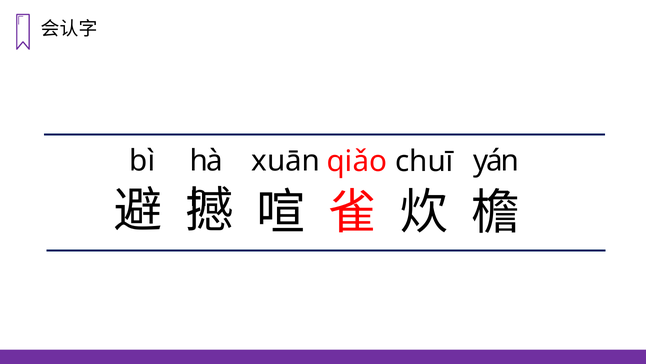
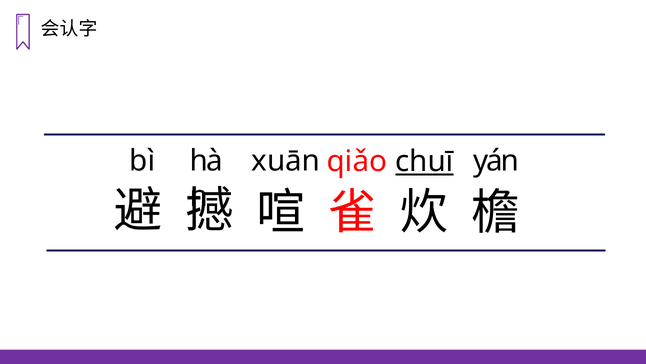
chuī underline: none -> present
